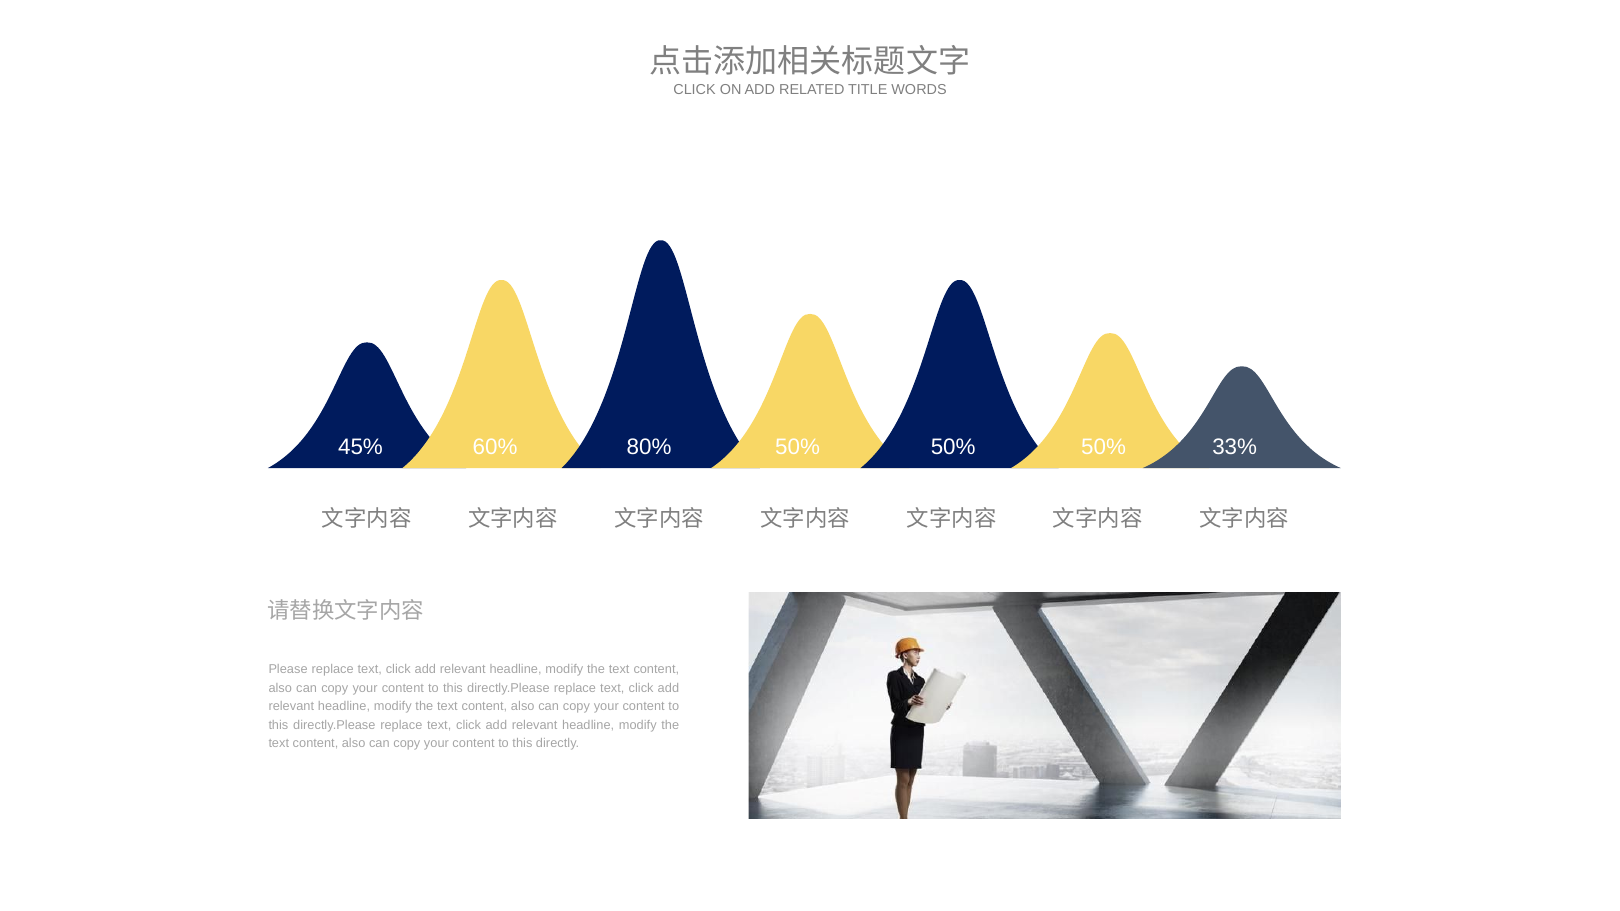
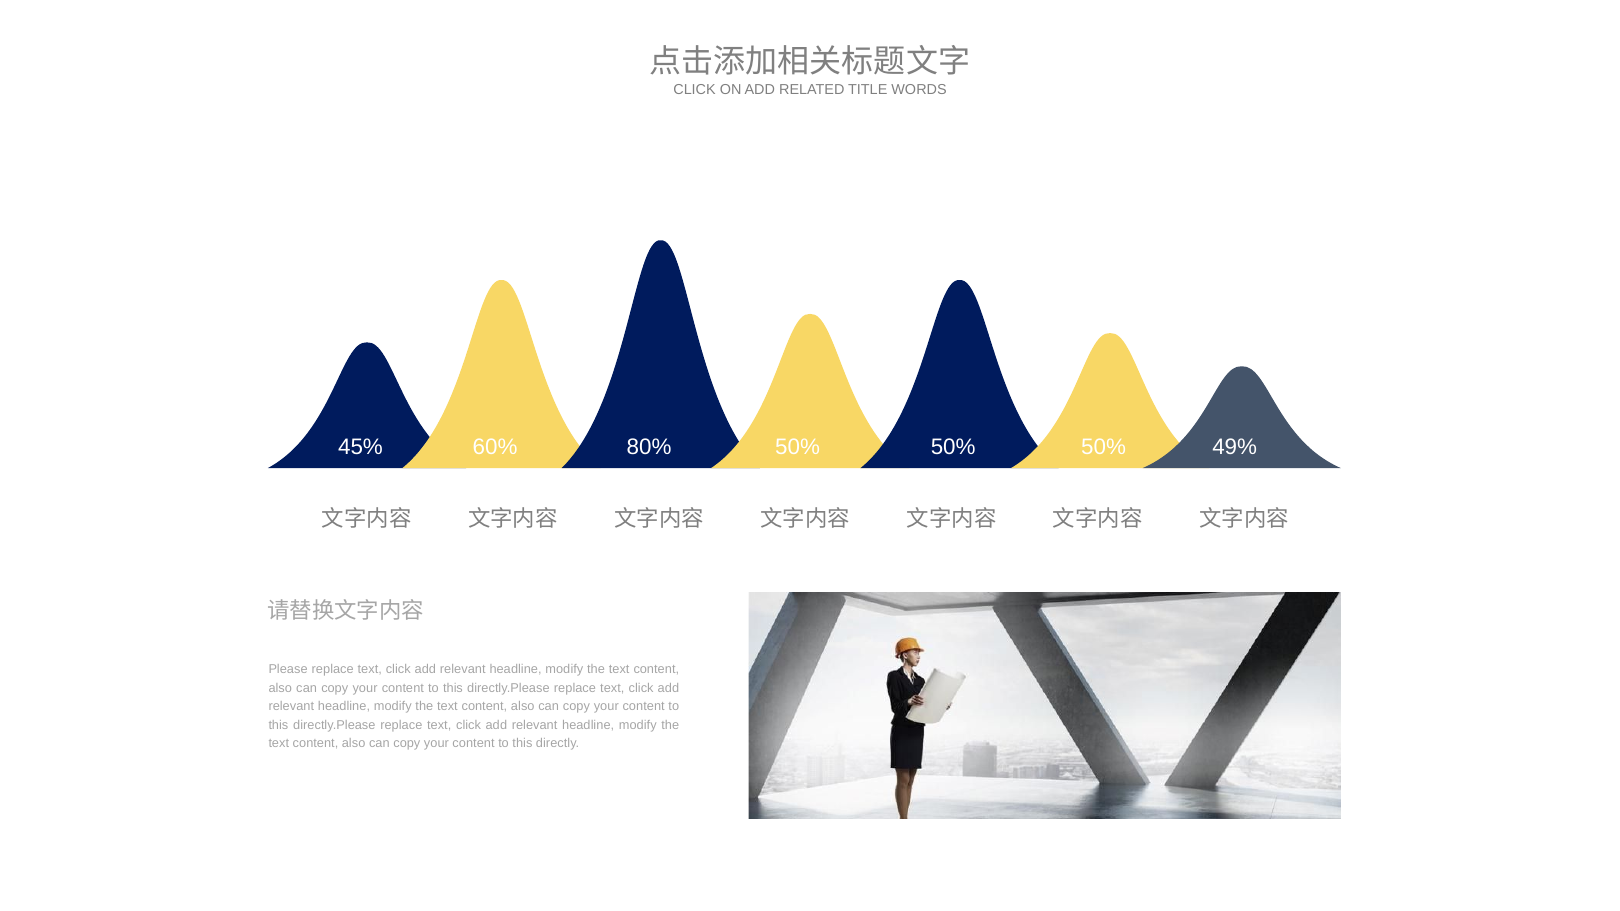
33%: 33% -> 49%
